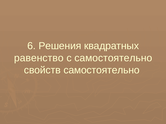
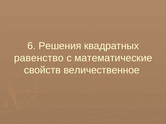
с самостоятельно: самостоятельно -> математические
свойств самостоятельно: самостоятельно -> величественное
